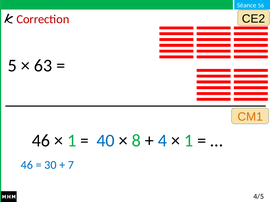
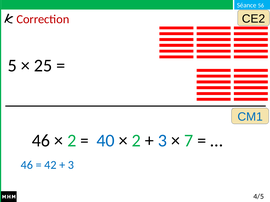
63: 63 -> 25
CM1 colour: orange -> blue
1 at (72, 141): 1 -> 2
8 at (136, 141): 8 -> 2
4 at (163, 141): 4 -> 3
1 at (189, 141): 1 -> 7
30: 30 -> 42
7 at (71, 165): 7 -> 3
